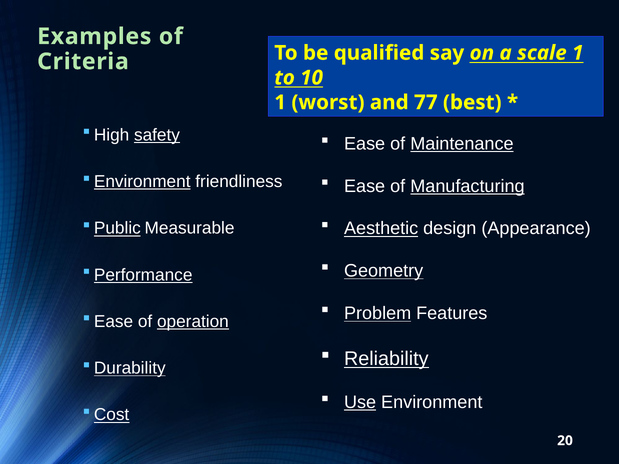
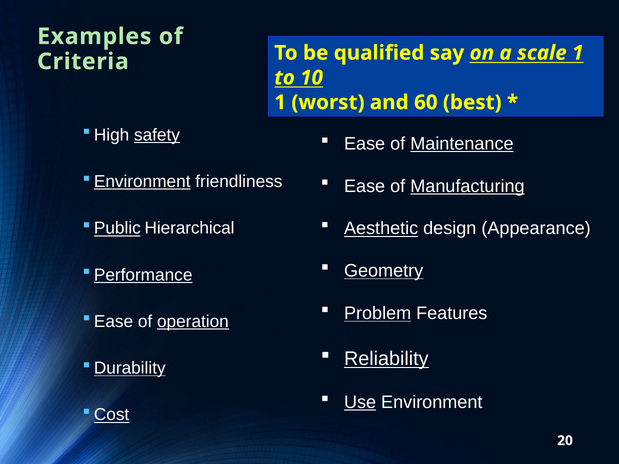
77: 77 -> 60
Measurable: Measurable -> Hierarchical
